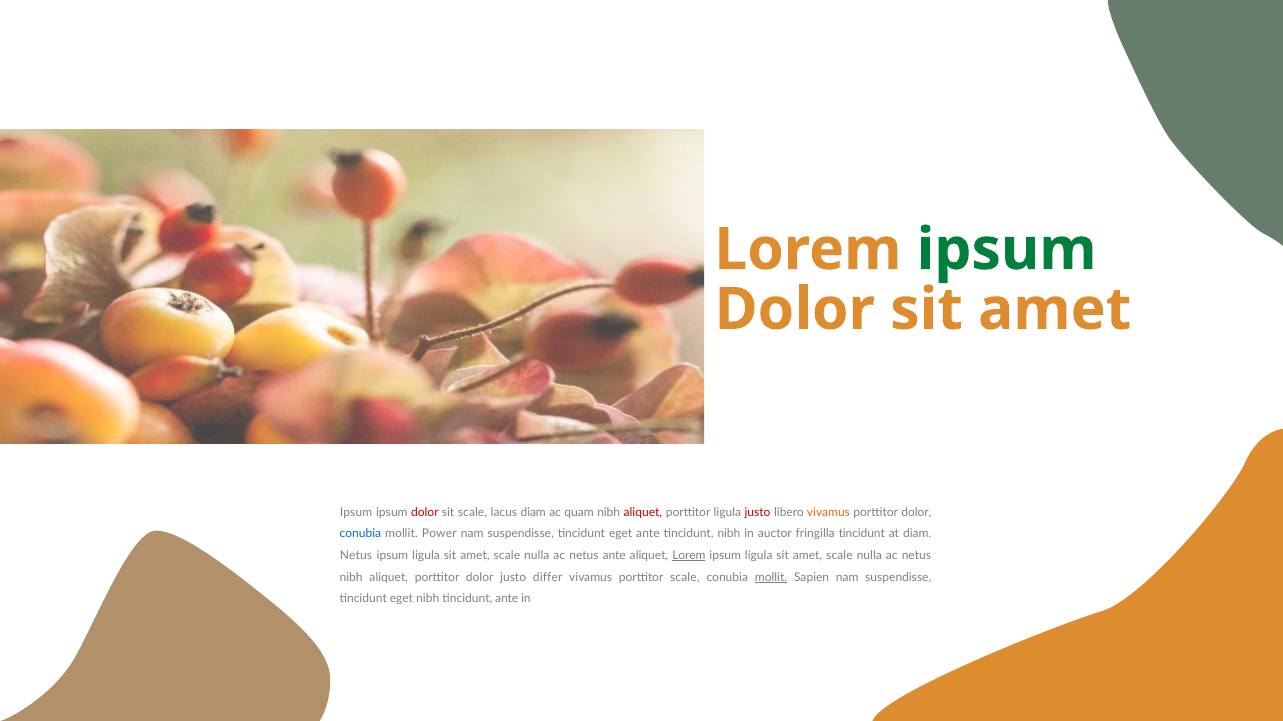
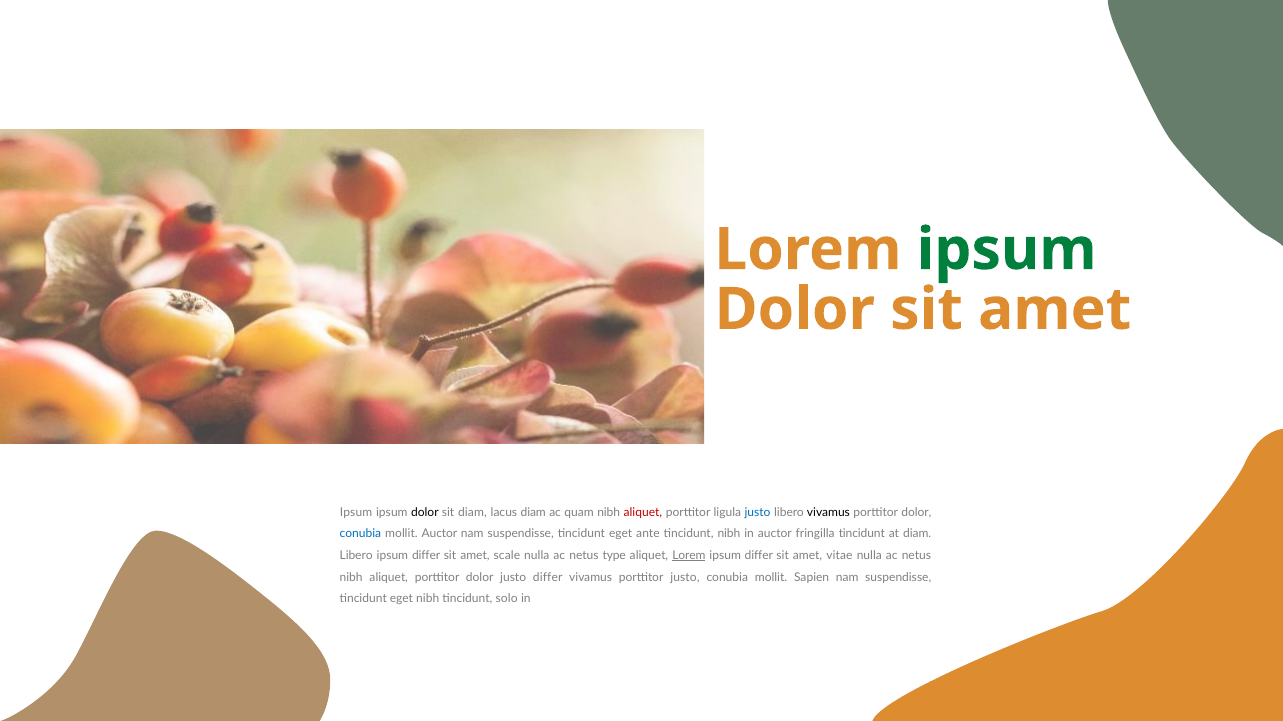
dolor at (425, 513) colour: red -> black
sit scale: scale -> diam
justo at (758, 513) colour: red -> blue
vivamus at (828, 513) colour: orange -> black
mollit Power: Power -> Auctor
Netus at (356, 556): Netus -> Libero
ligula at (426, 556): ligula -> differ
netus ante: ante -> type
ligula at (759, 556): ligula -> differ
scale at (839, 556): scale -> vitae
porttitor scale: scale -> justo
mollit at (771, 578) underline: present -> none
tincidunt ante: ante -> solo
